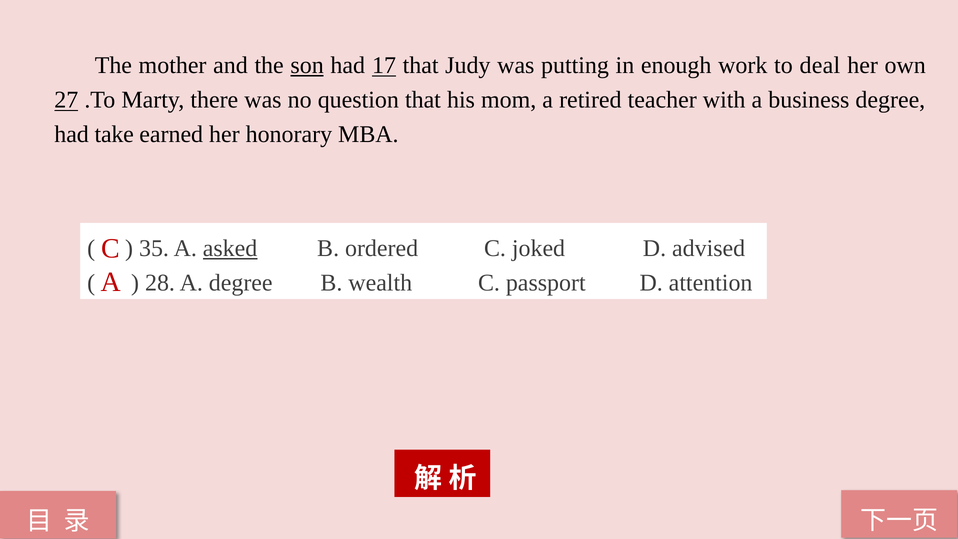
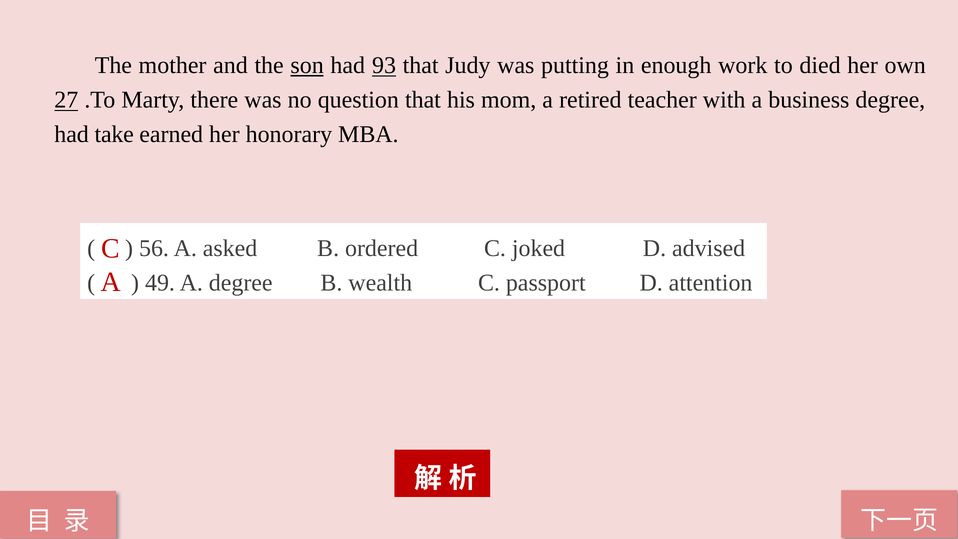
17: 17 -> 93
deal: deal -> died
35: 35 -> 56
asked underline: present -> none
28: 28 -> 49
